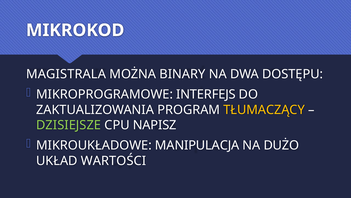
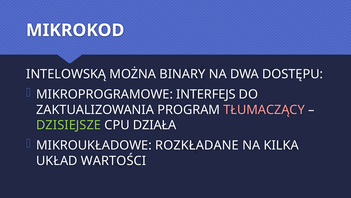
MAGISTRALA: MAGISTRALA -> INTELOWSKĄ
TŁUMACZĄCY colour: yellow -> pink
NAPISZ: NAPISZ -> DZIAŁA
MANIPULACJA: MANIPULACJA -> ROZKŁADANE
DUŻO: DUŻO -> KILKA
